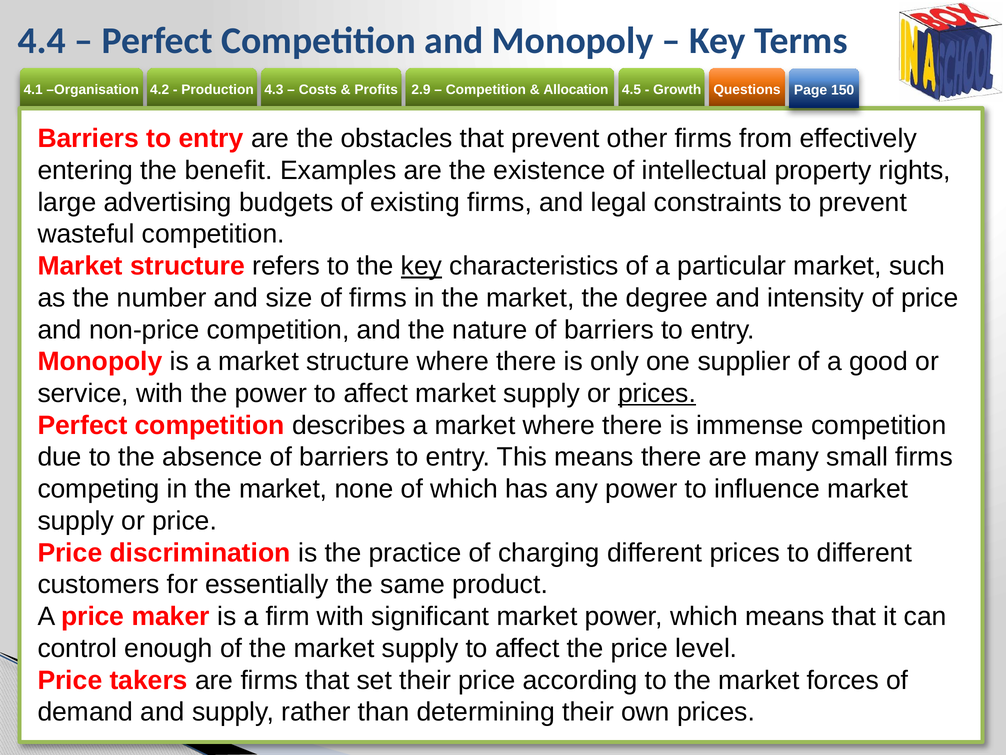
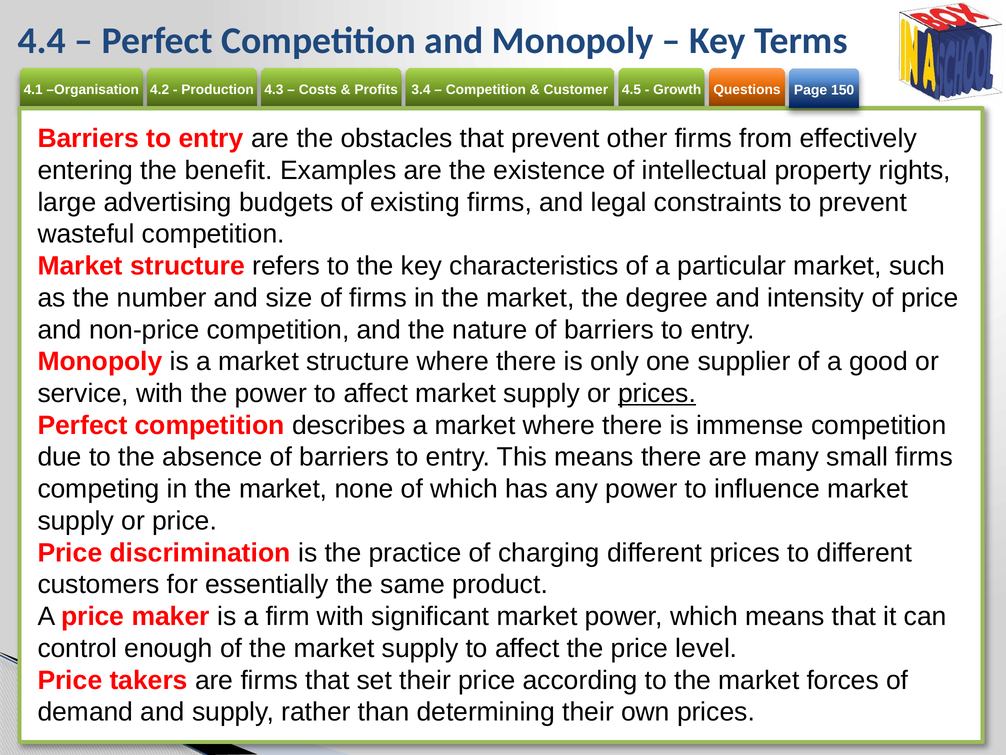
2.9: 2.9 -> 3.4
Allocation: Allocation -> Customer
key at (421, 266) underline: present -> none
